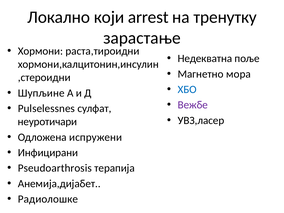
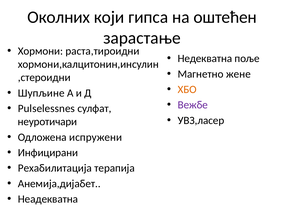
Локално: Локално -> Околних
arrest: arrest -> гипса
тренутку: тренутку -> оштећен
мора: мора -> жене
ХБО colour: blue -> orange
Pseudoarthrosis: Pseudoarthrosis -> Рехабилитација
Радиолошке: Радиолошке -> Неадекватна
